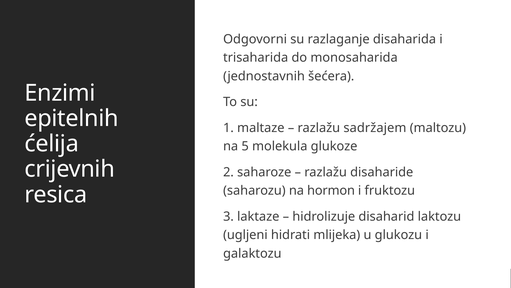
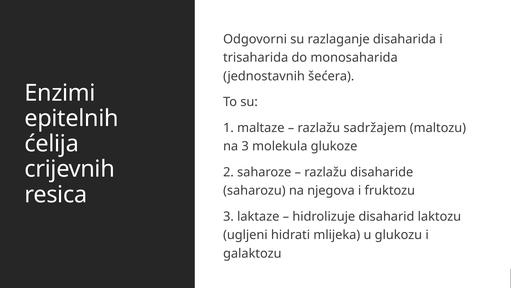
na 5: 5 -> 3
hormon: hormon -> njegova
